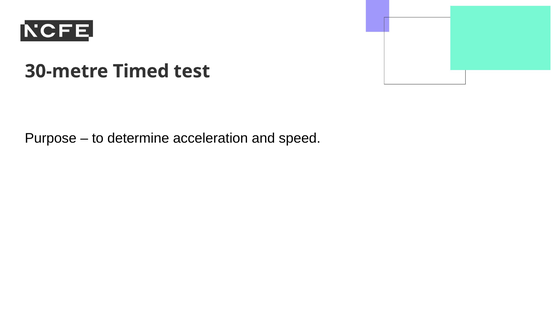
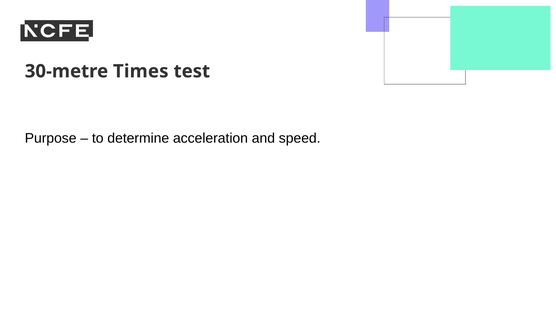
Timed: Timed -> Times
